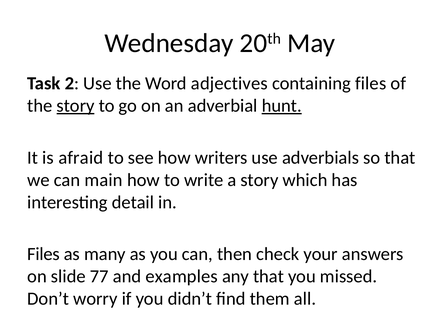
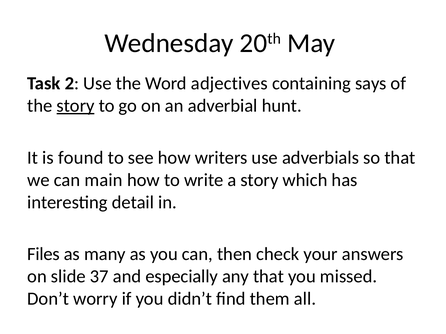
containing files: files -> says
hunt underline: present -> none
afraid: afraid -> found
77: 77 -> 37
examples: examples -> especially
